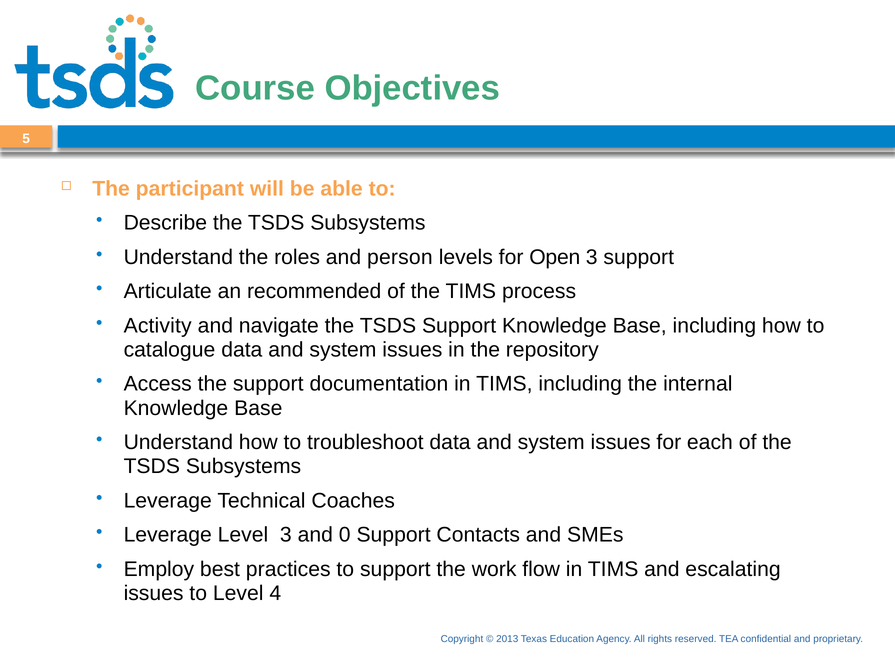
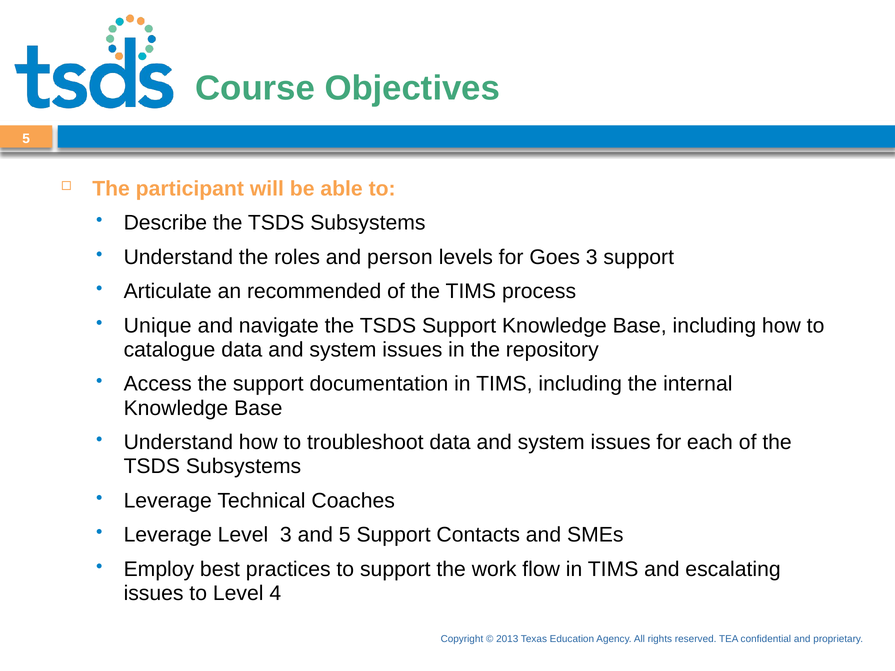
Open: Open -> Goes
Activity: Activity -> Unique
and 0: 0 -> 5
